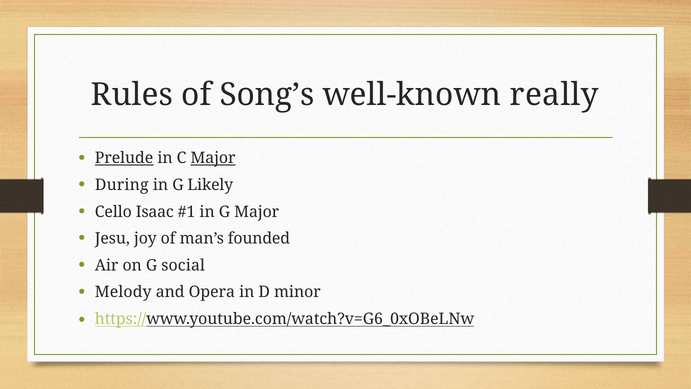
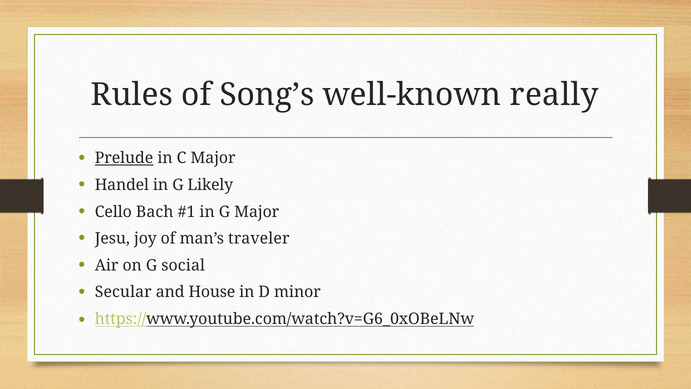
Major at (213, 158) underline: present -> none
During: During -> Handel
Isaac: Isaac -> Bach
founded: founded -> traveler
Melody: Melody -> Secular
Opera: Opera -> House
